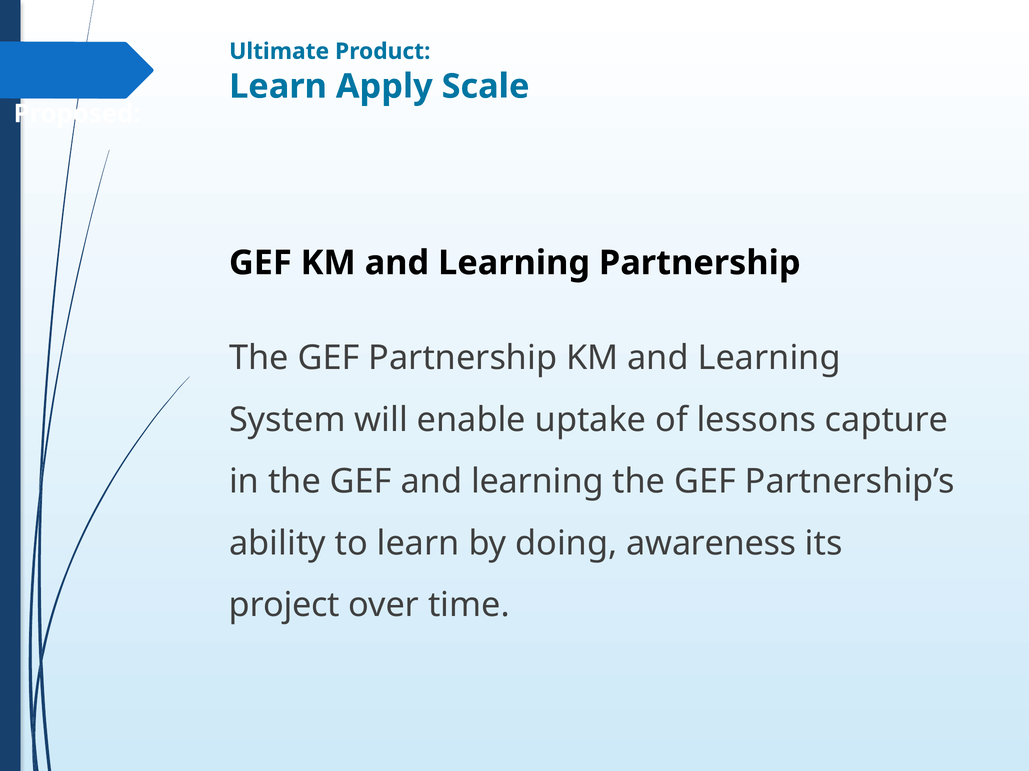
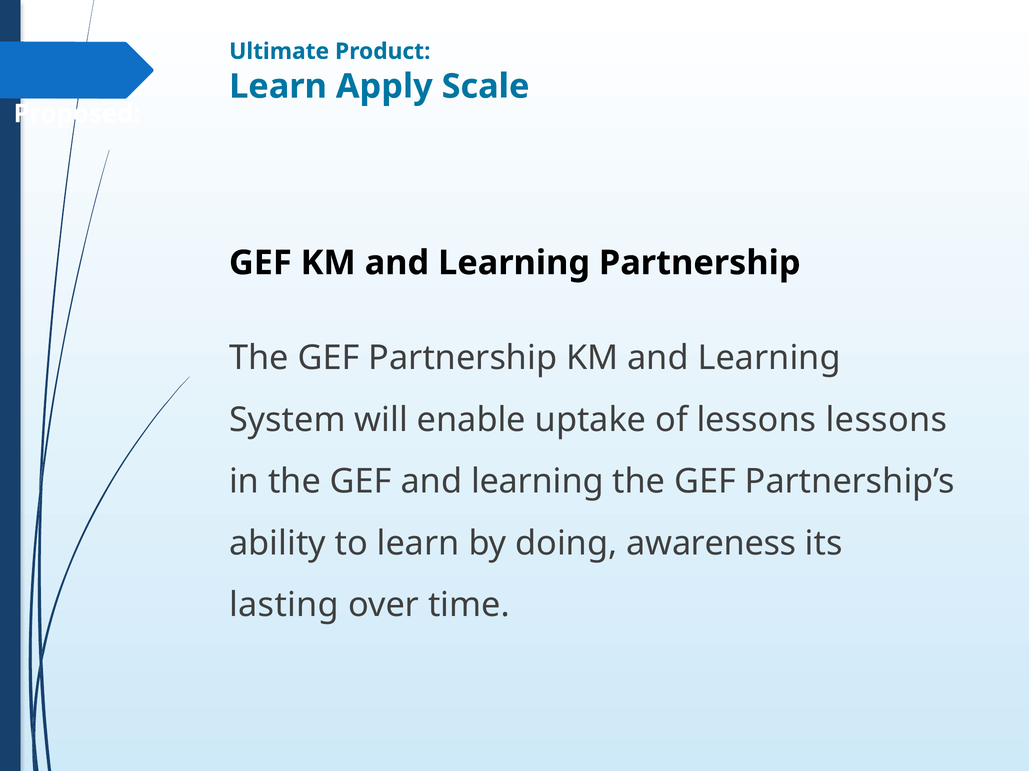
lessons capture: capture -> lessons
project: project -> lasting
